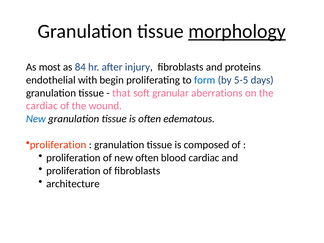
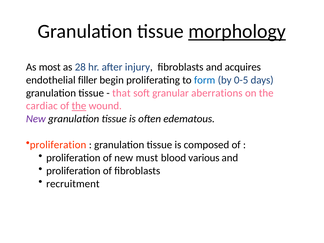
84: 84 -> 28
proteins: proteins -> acquires
with: with -> filler
5-5: 5-5 -> 0-5
the at (79, 106) underline: none -> present
New at (36, 119) colour: blue -> purple
new often: often -> must
blood cardiac: cardiac -> various
architecture: architecture -> recruitment
